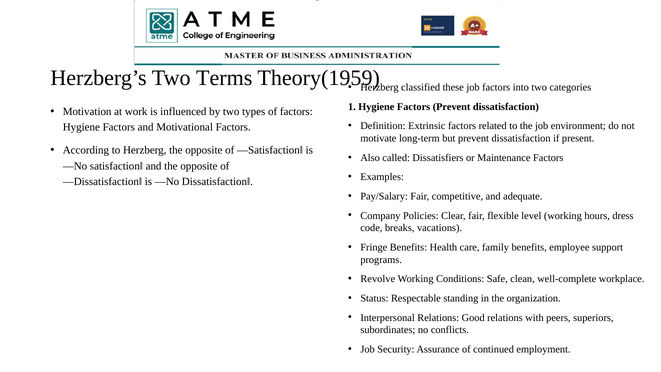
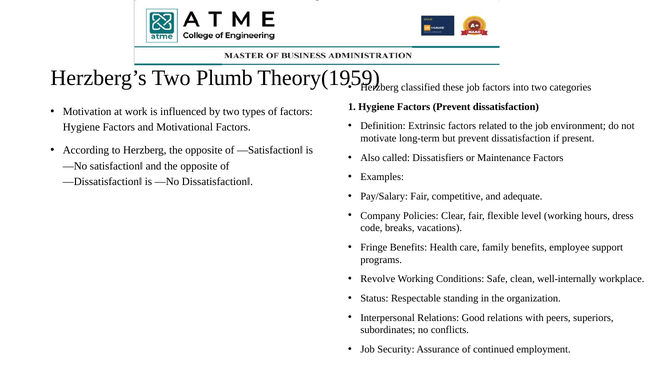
Terms: Terms -> Plumb
well-complete: well-complete -> well-internally
